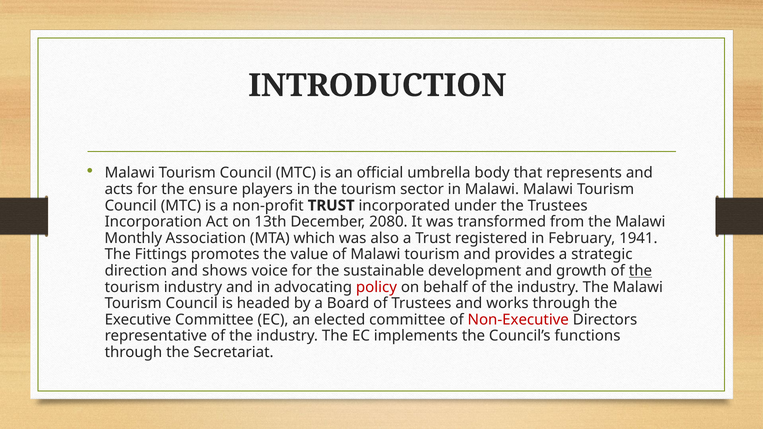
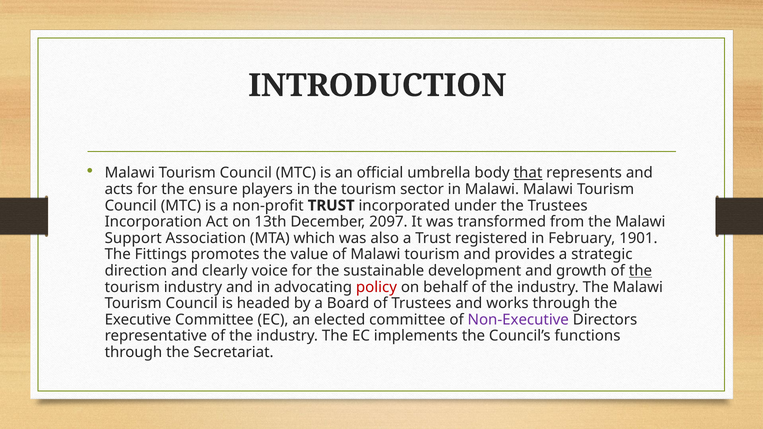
that underline: none -> present
2080: 2080 -> 2097
Monthly: Monthly -> Support
1941: 1941 -> 1901
shows: shows -> clearly
Non-Executive colour: red -> purple
